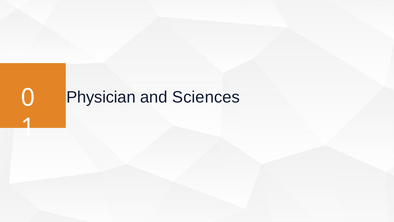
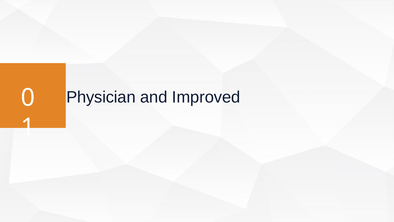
Sciences: Sciences -> Improved
